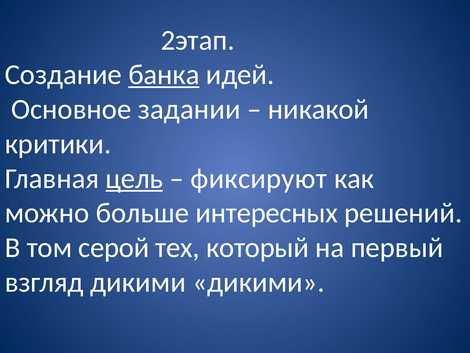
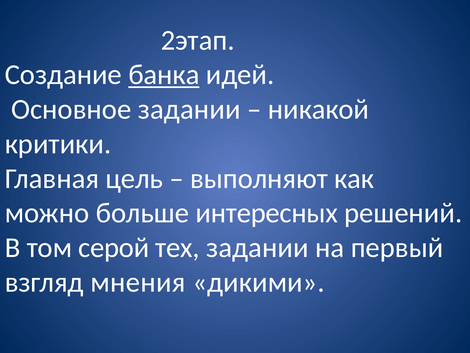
цель underline: present -> none
фиксируют: фиксируют -> выполняют
тех который: который -> задании
взгляд дикими: дикими -> мнения
